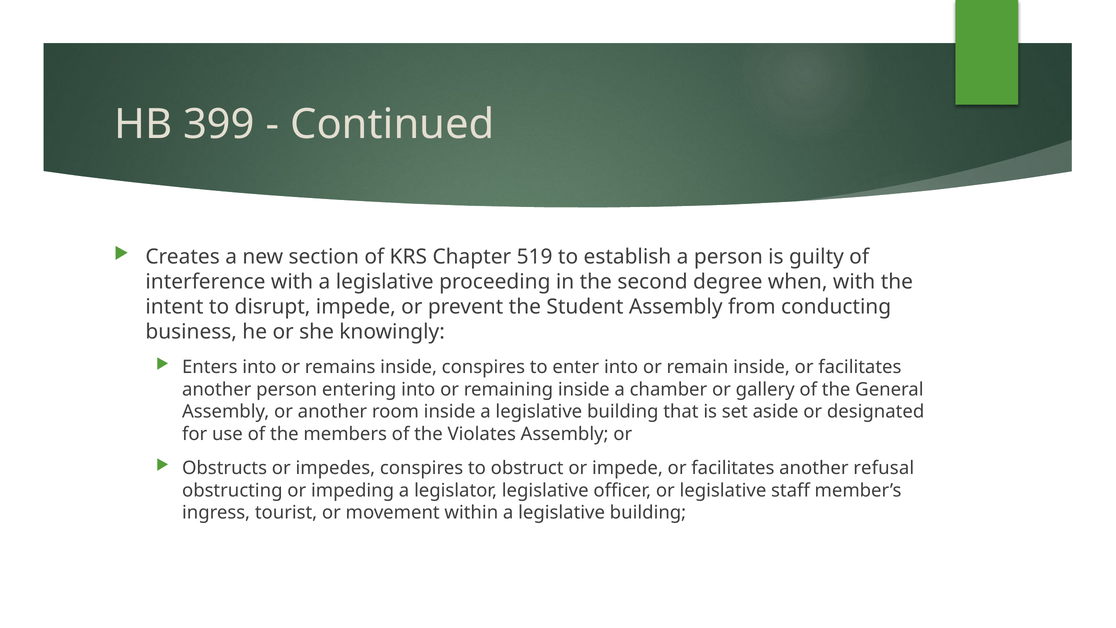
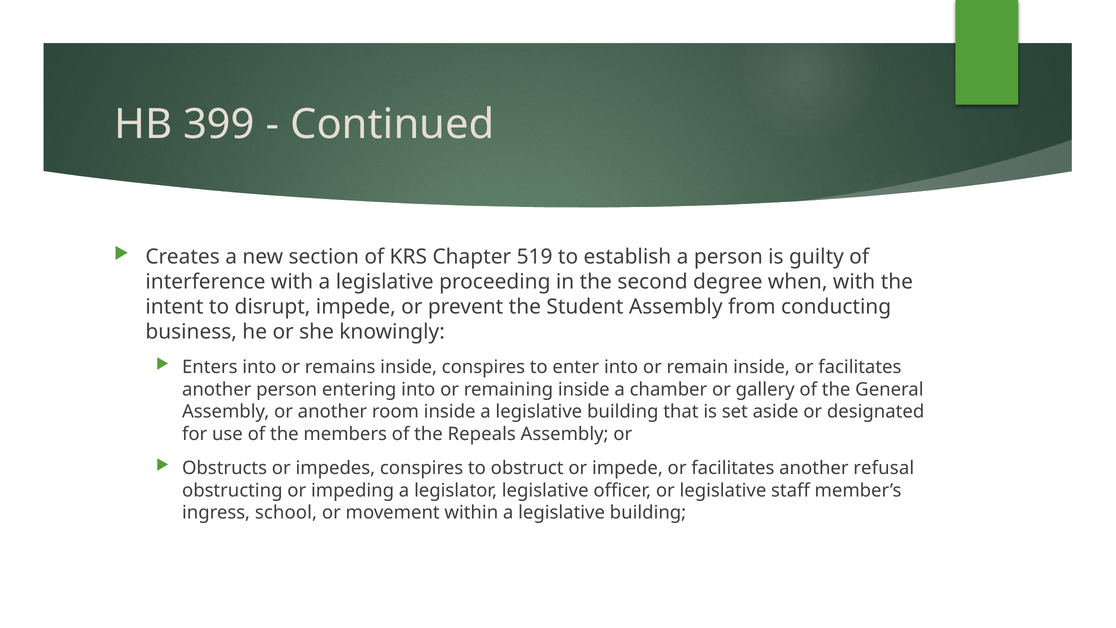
Violates: Violates -> Repeals
tourist: tourist -> school
